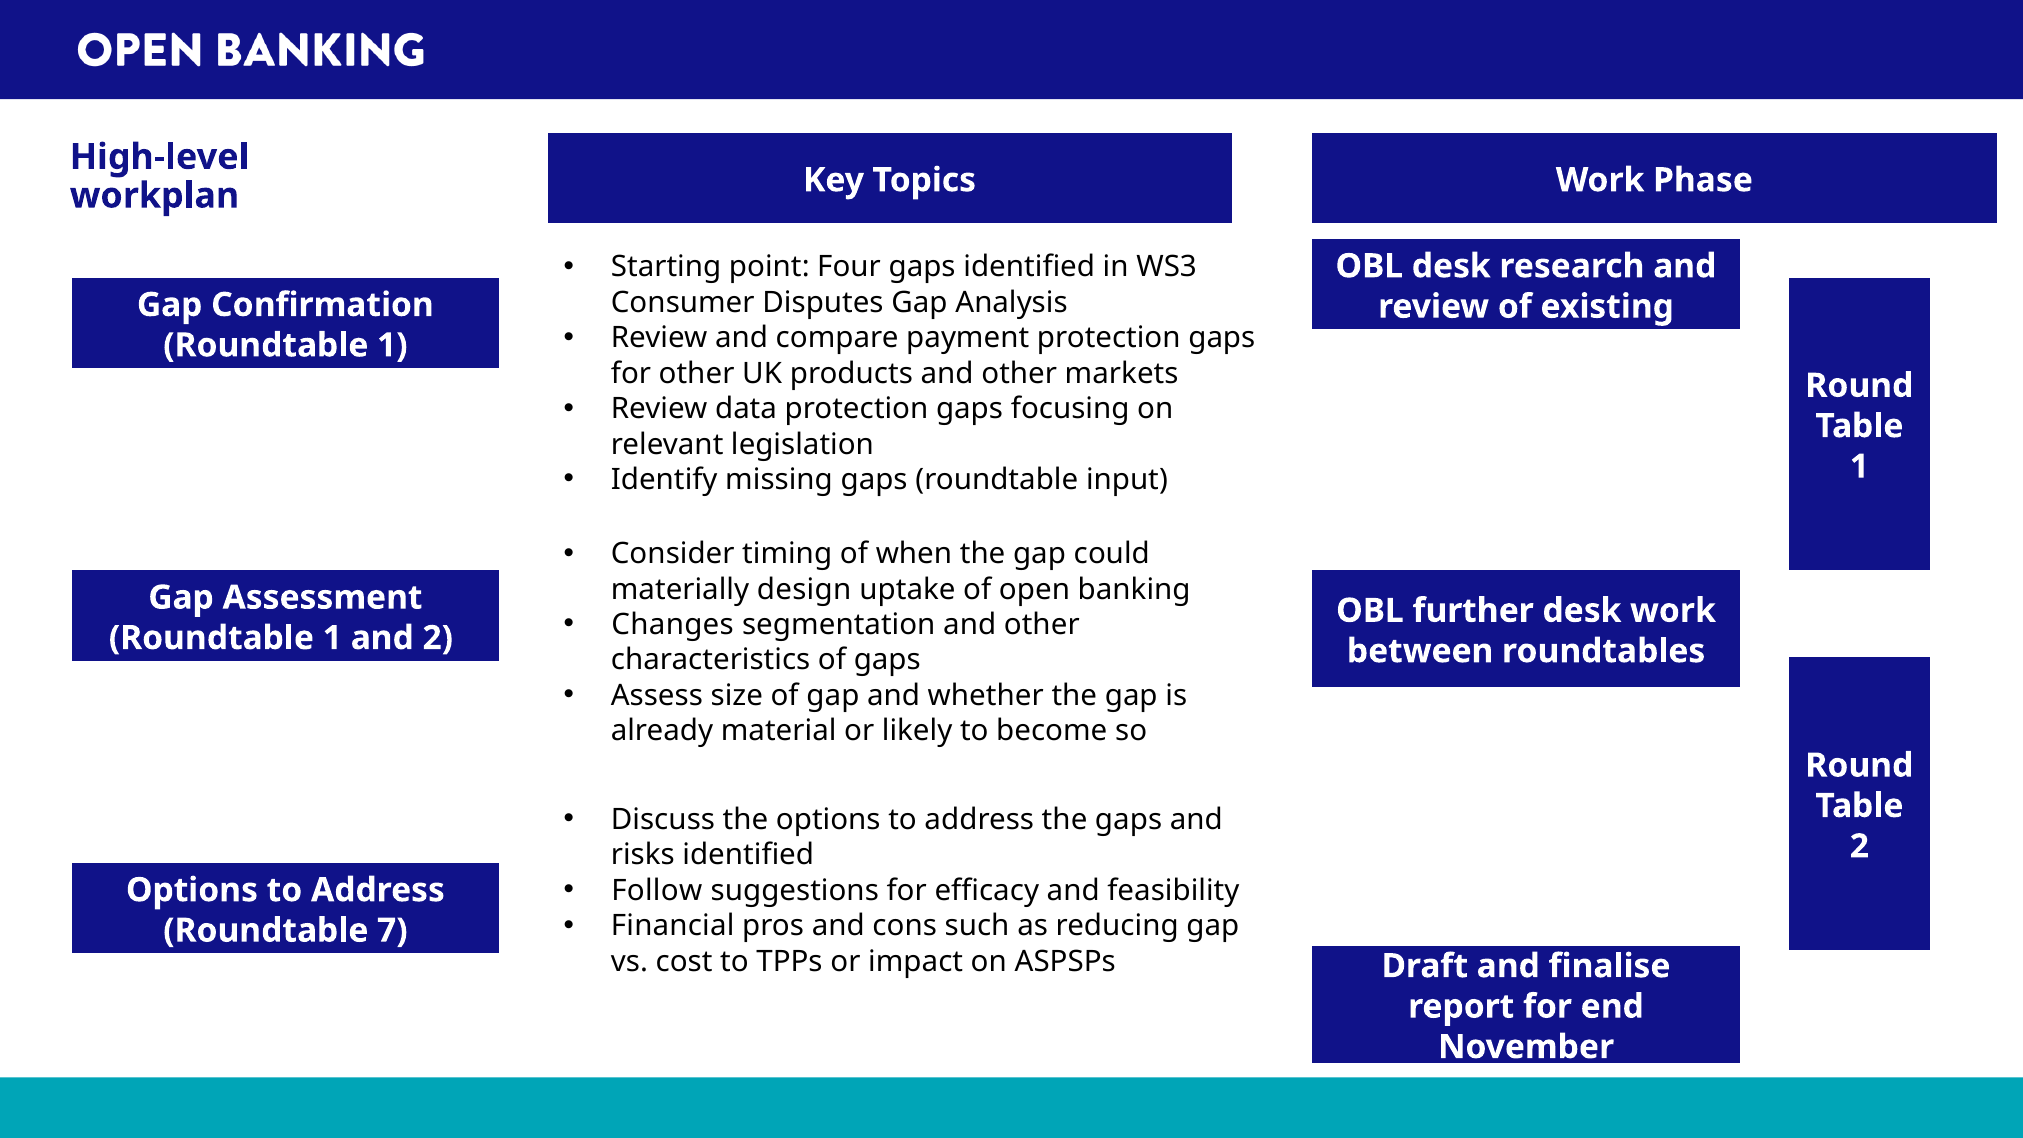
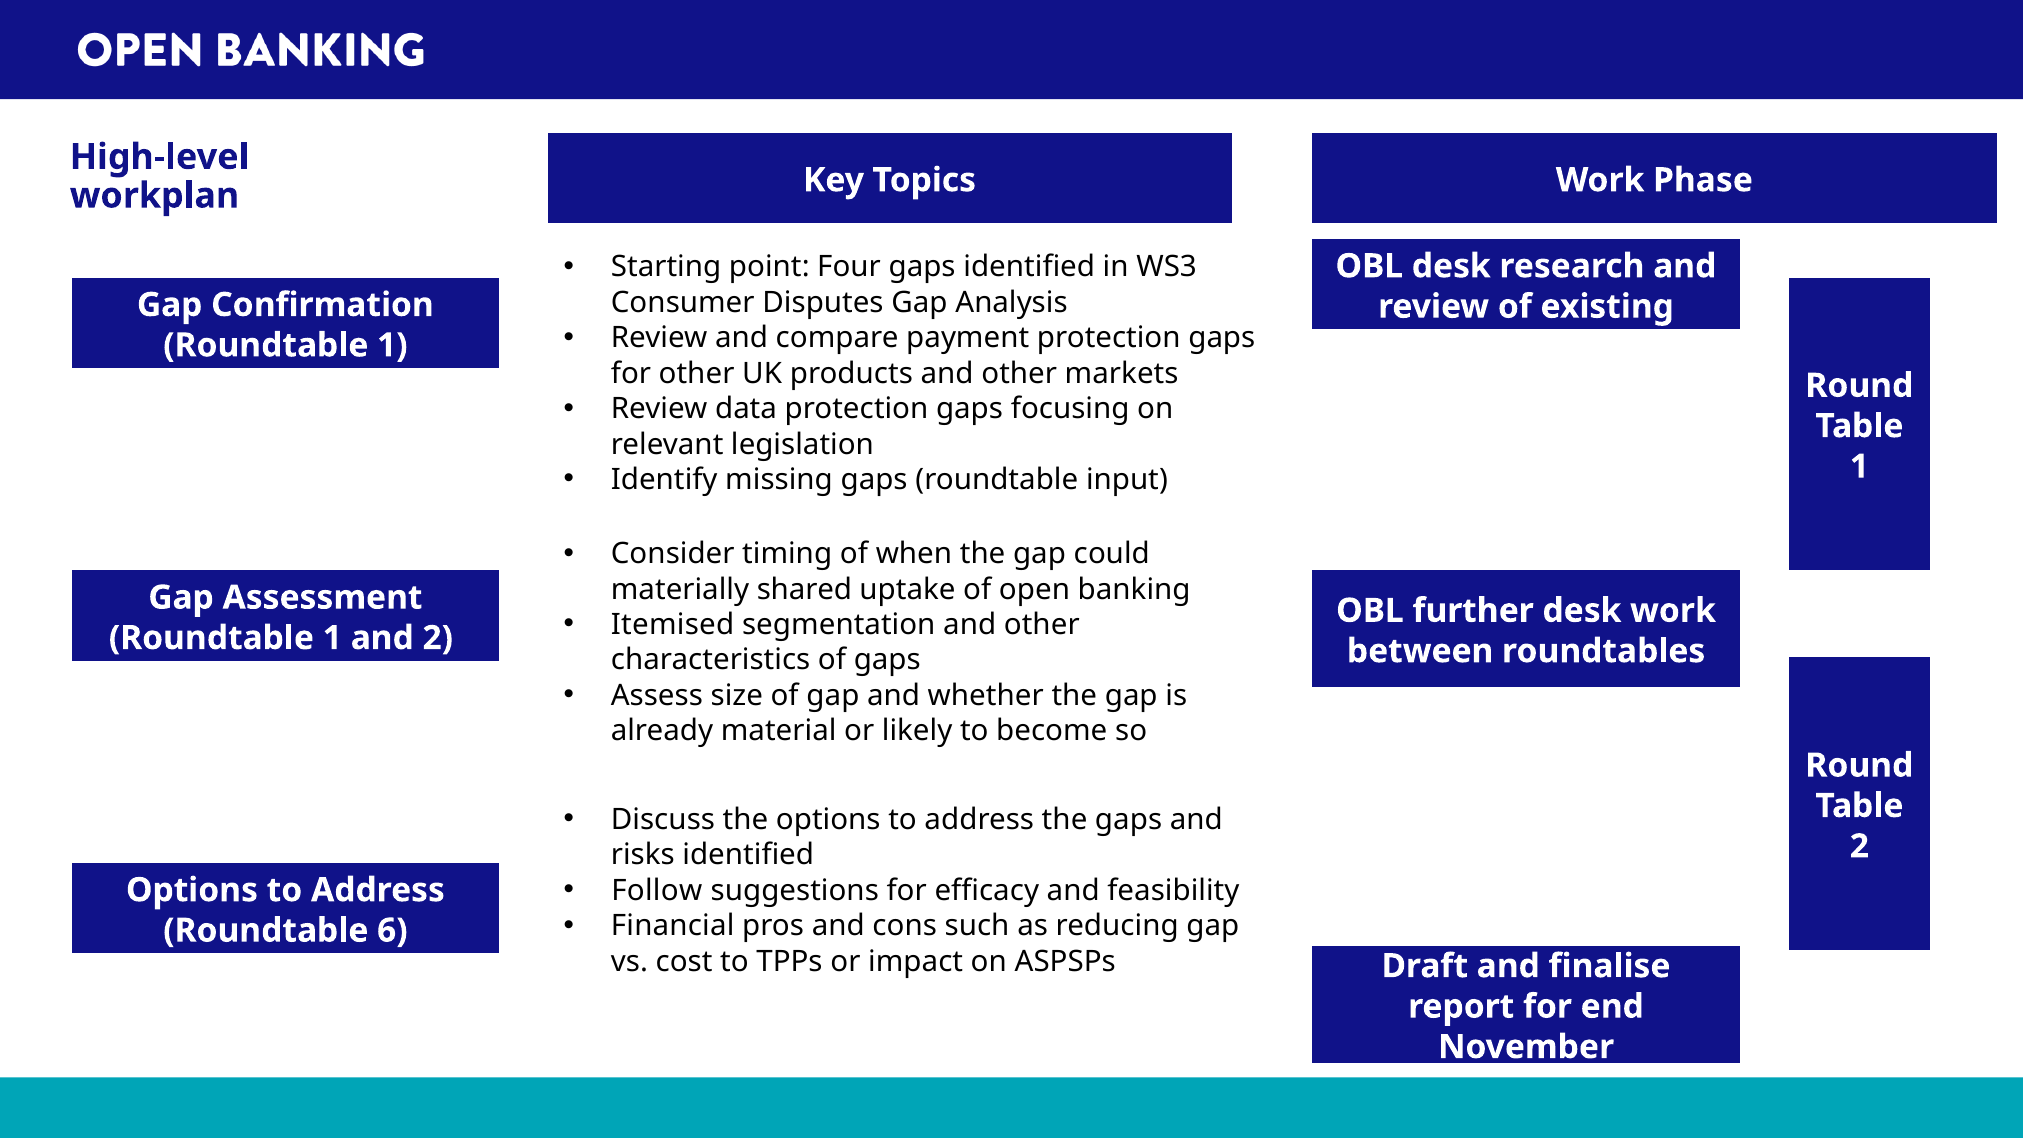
design: design -> shared
Changes: Changes -> Itemised
7: 7 -> 6
